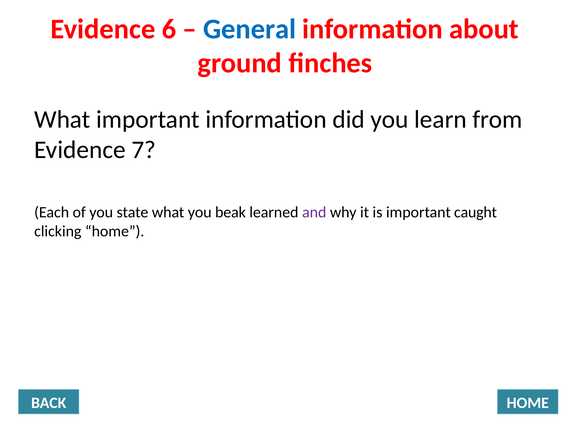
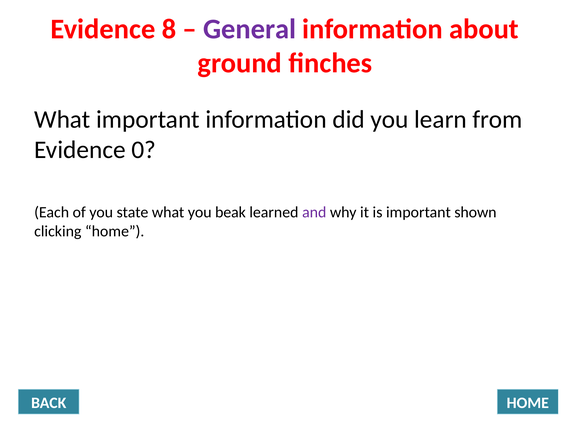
6: 6 -> 8
General colour: blue -> purple
7: 7 -> 0
caught: caught -> shown
